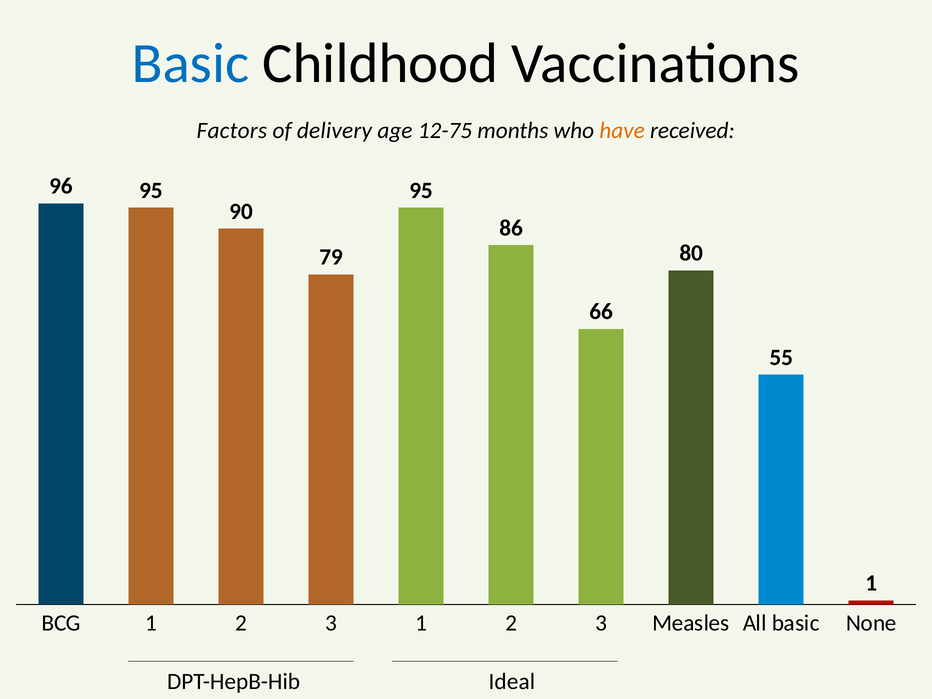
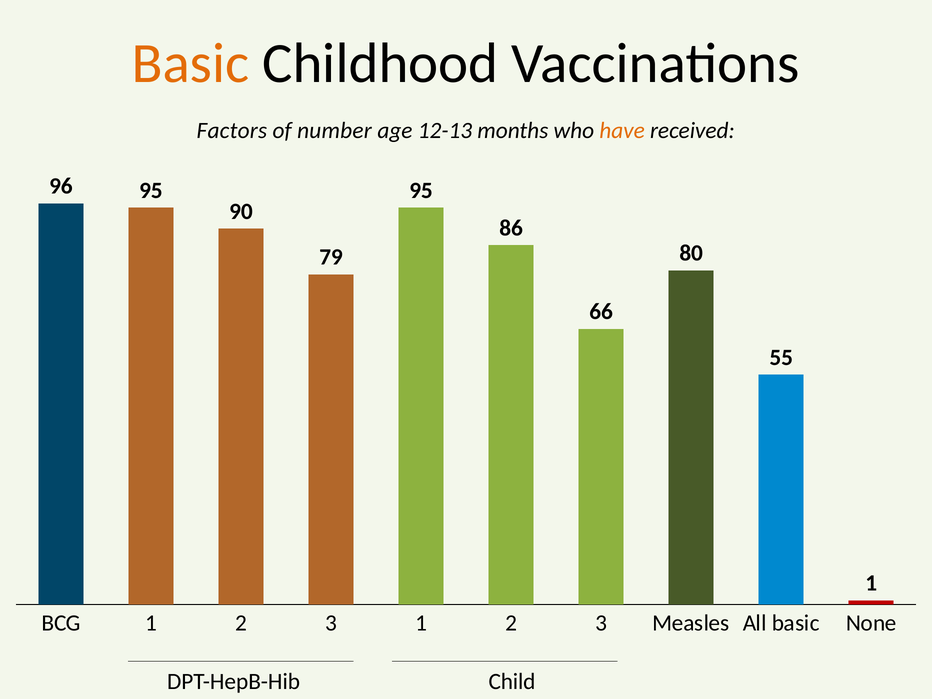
Basic at (191, 64) colour: blue -> orange
delivery: delivery -> number
12-75: 12-75 -> 12-13
Ideal: Ideal -> Child
